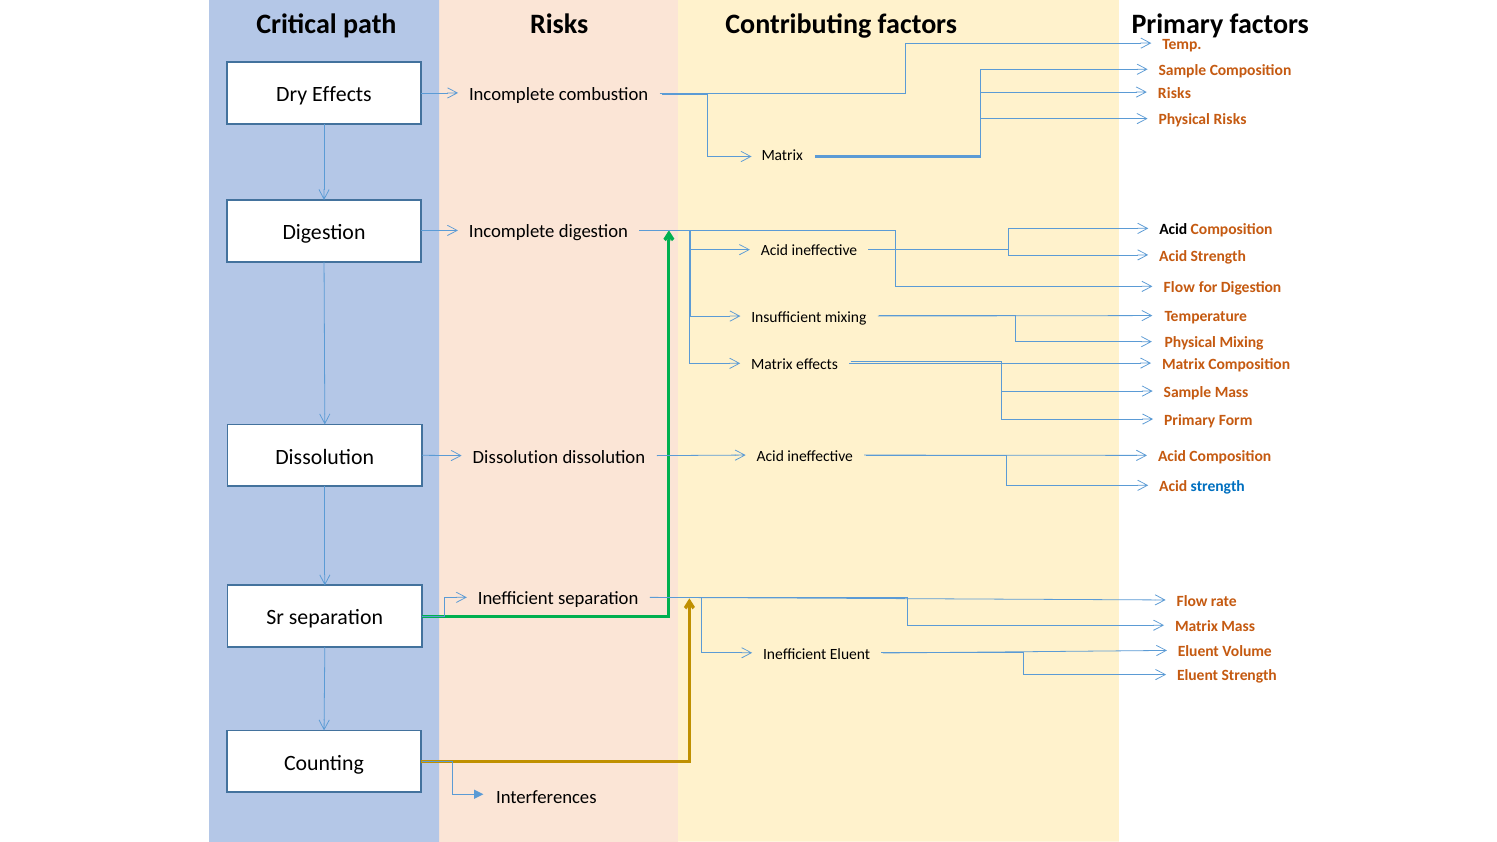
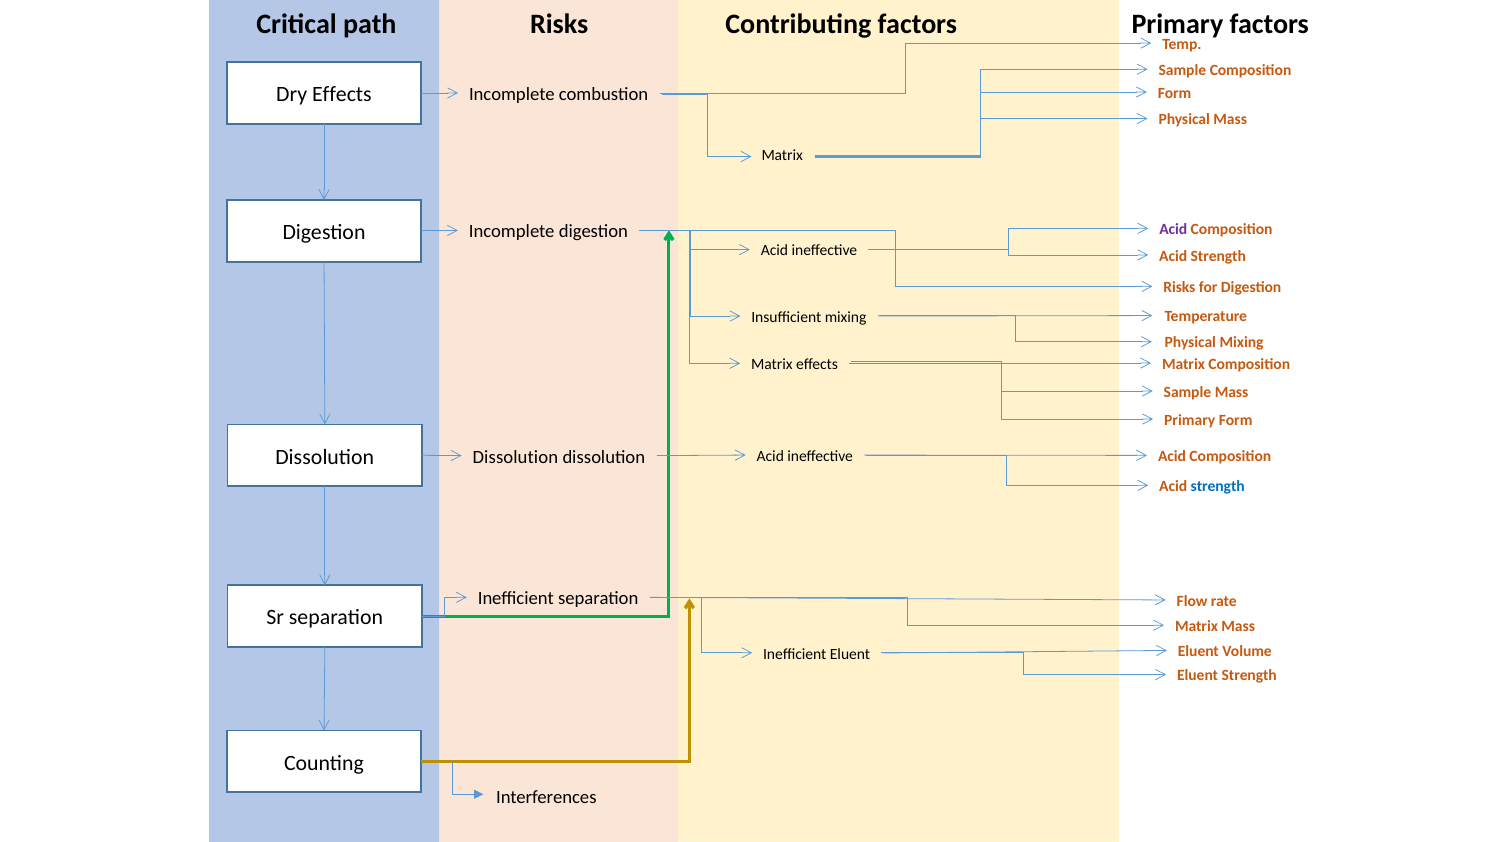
Risks at (1174, 93): Risks -> Form
Physical Risks: Risks -> Mass
Acid at (1173, 229) colour: black -> purple
Flow at (1179, 287): Flow -> Risks
